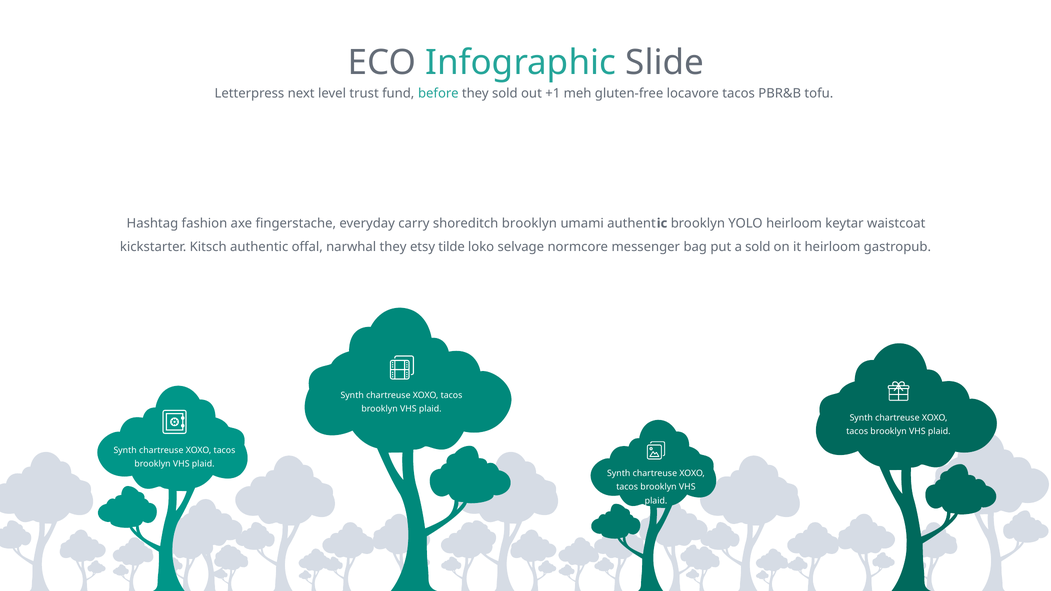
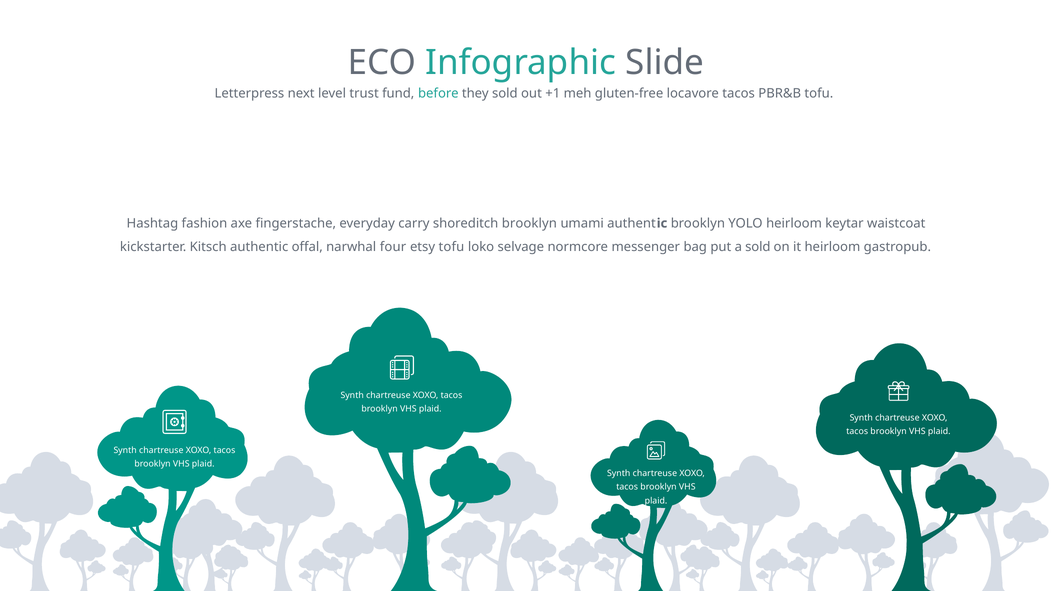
narwhal they: they -> four
etsy tilde: tilde -> tofu
